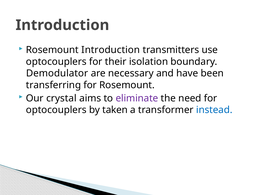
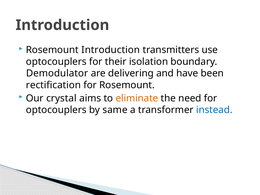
necessary: necessary -> delivering
transferring: transferring -> rectification
eliminate colour: purple -> orange
taken: taken -> same
